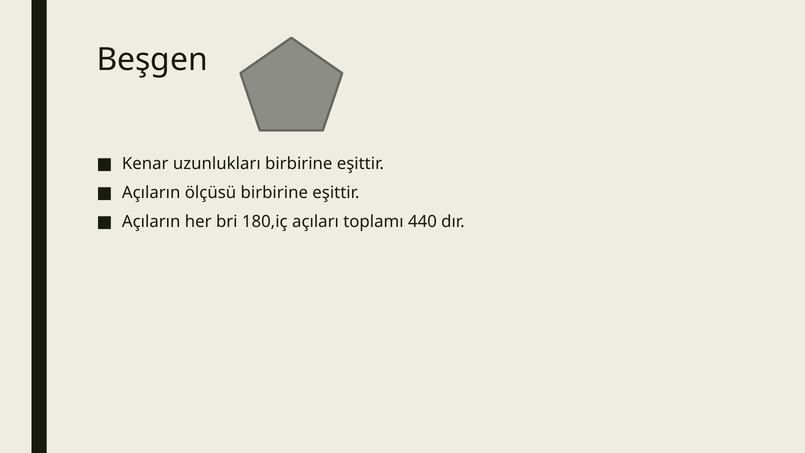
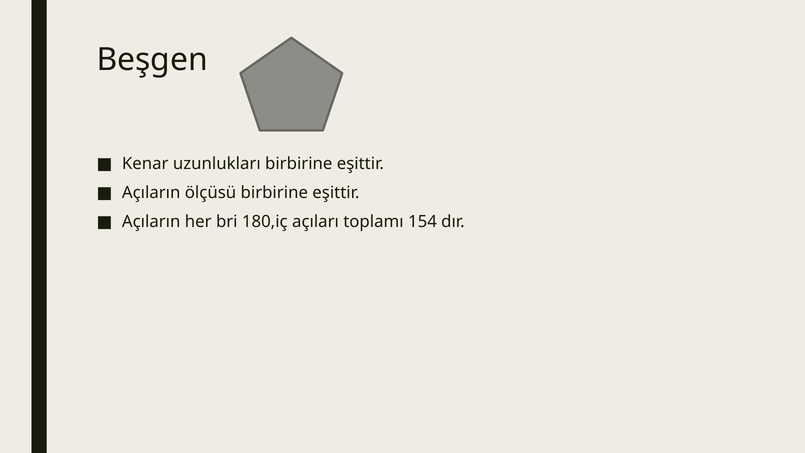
440: 440 -> 154
